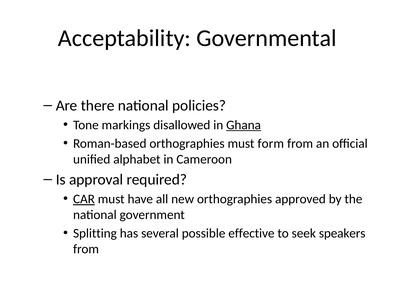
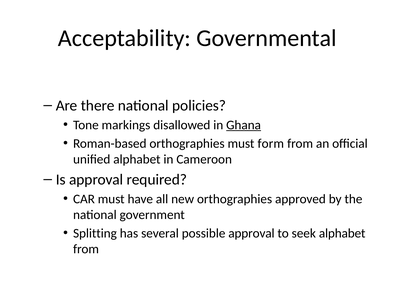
CAR underline: present -> none
possible effective: effective -> approval
seek speakers: speakers -> alphabet
